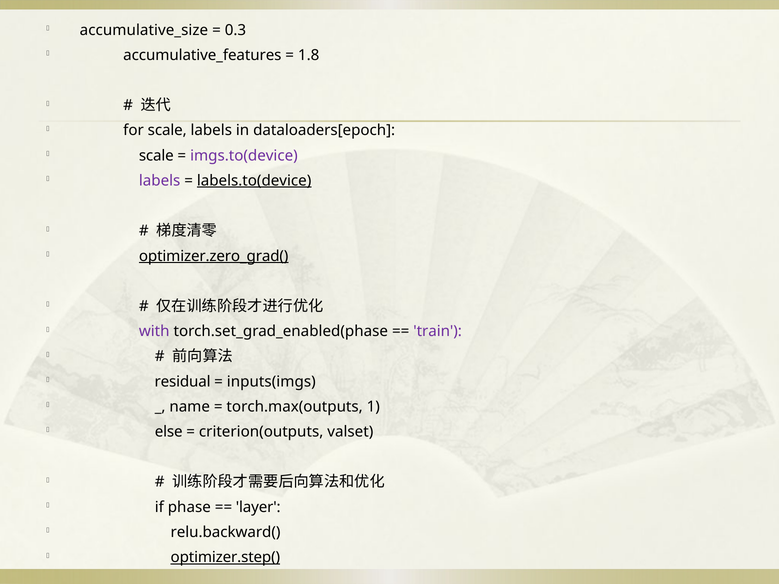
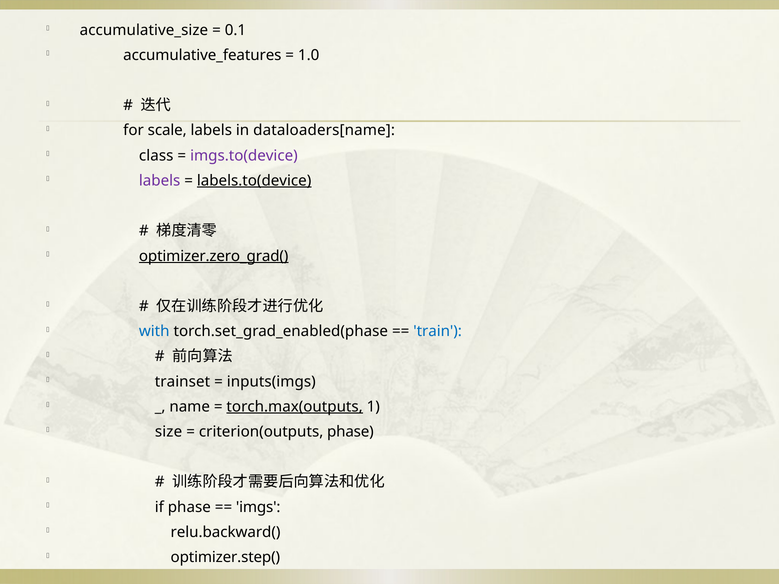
0.3: 0.3 -> 0.1
1.8: 1.8 -> 1.0
dataloaders[epoch: dataloaders[epoch -> dataloaders[name
scale at (156, 156): scale -> class
with colour: purple -> blue
train colour: purple -> blue
residual: residual -> trainset
torch.max(outputs underline: none -> present
else: else -> size
criterion(outputs valset: valset -> phase
layer: layer -> imgs
optimizer.step( underline: present -> none
